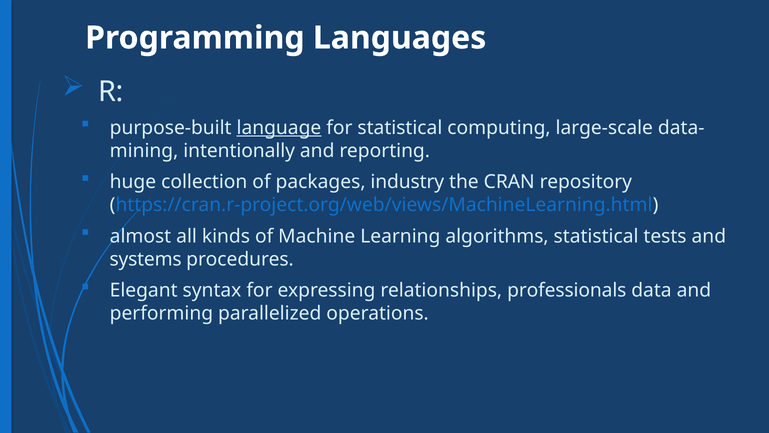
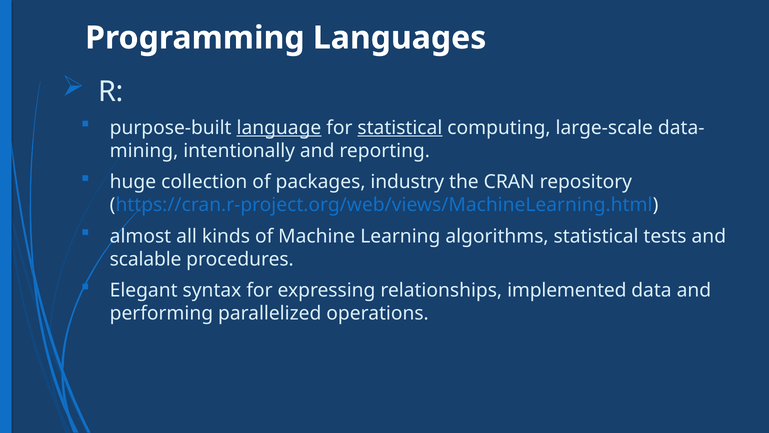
statistical at (400, 128) underline: none -> present
systems: systems -> scalable
professionals: professionals -> implemented
